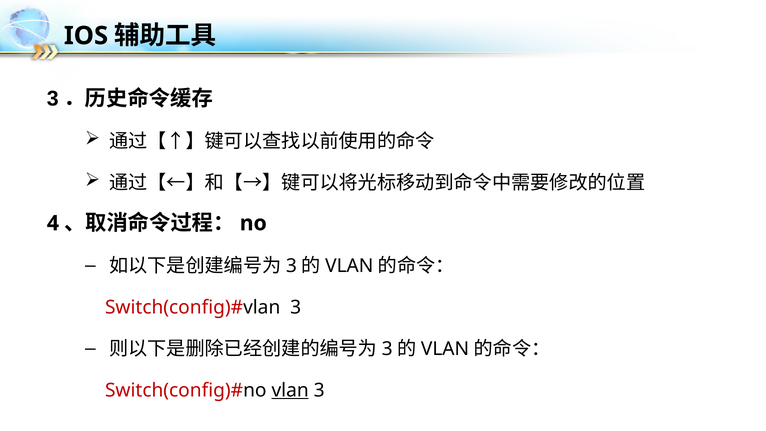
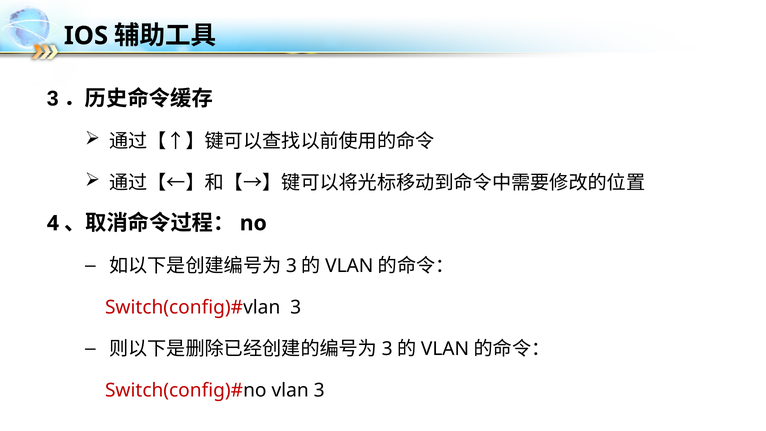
vlan underline: present -> none
